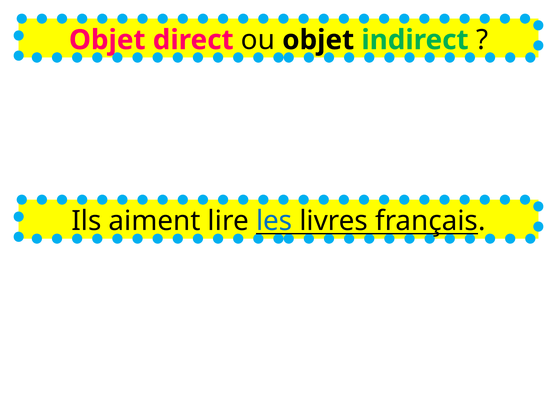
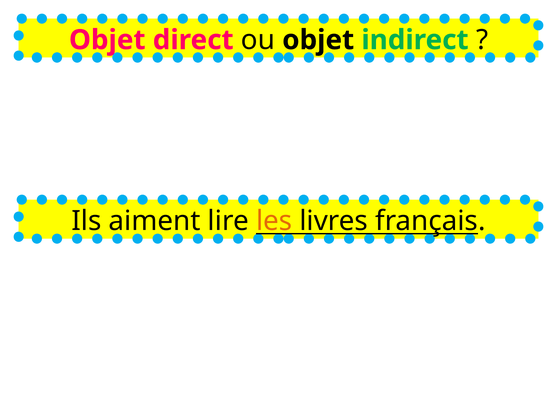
les colour: blue -> orange
